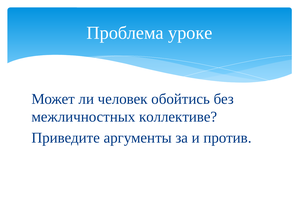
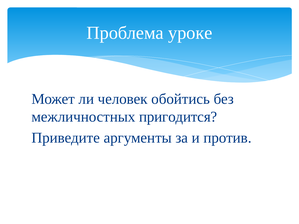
коллективе: коллективе -> пригодится
